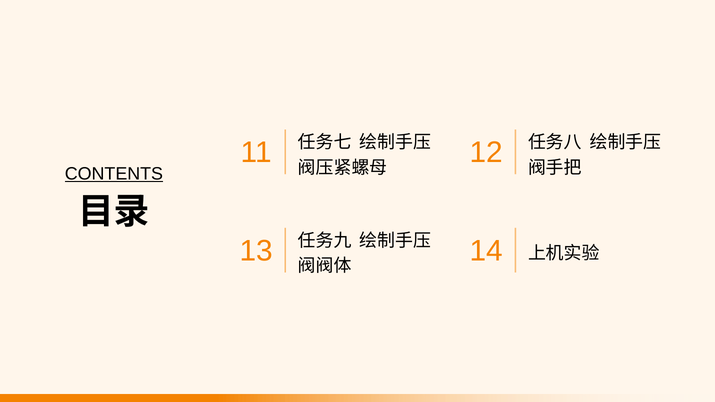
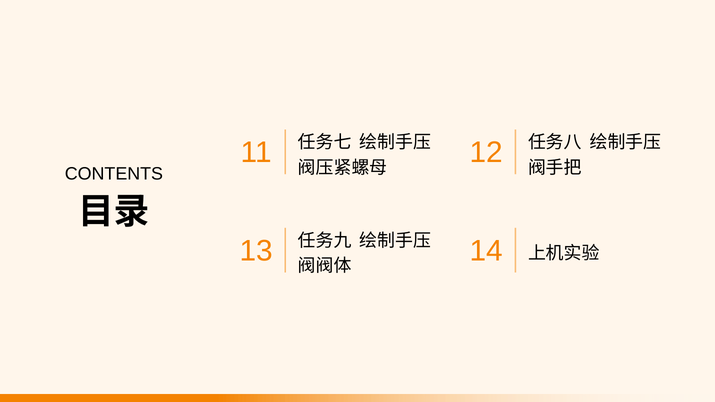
CONTENTS underline: present -> none
